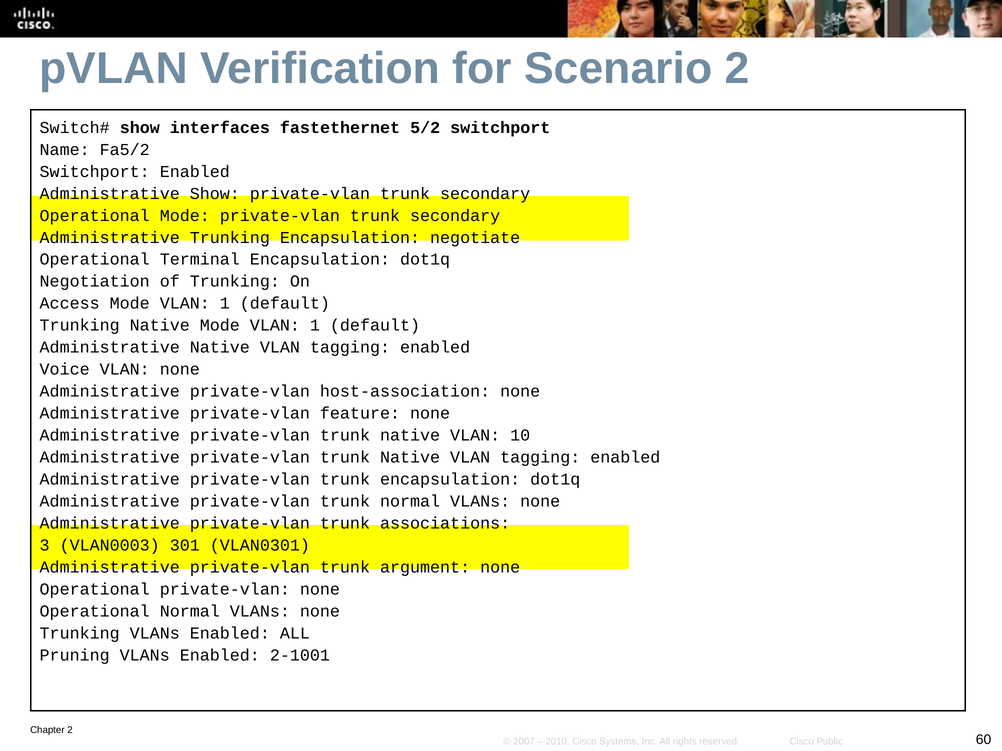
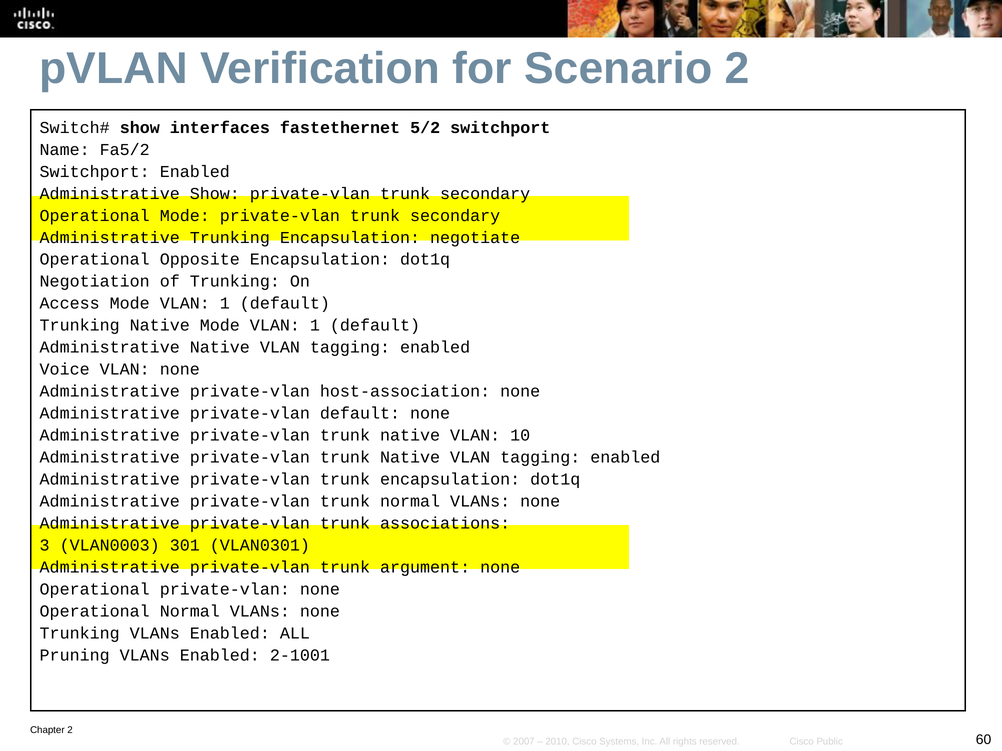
Terminal: Terminal -> Opposite
private-vlan feature: feature -> default
